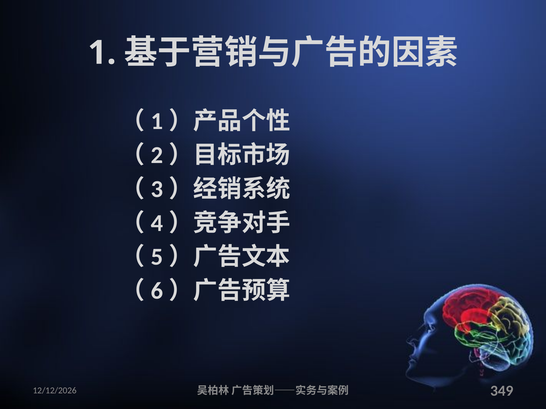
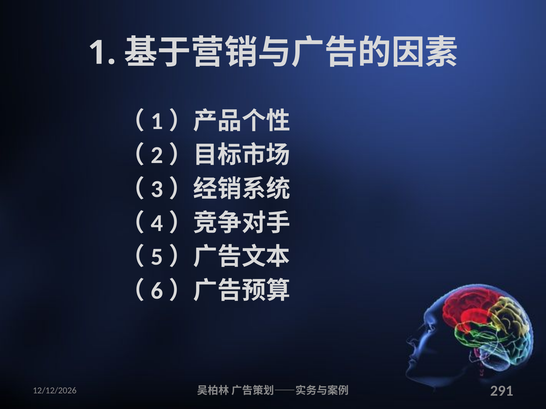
349: 349 -> 291
